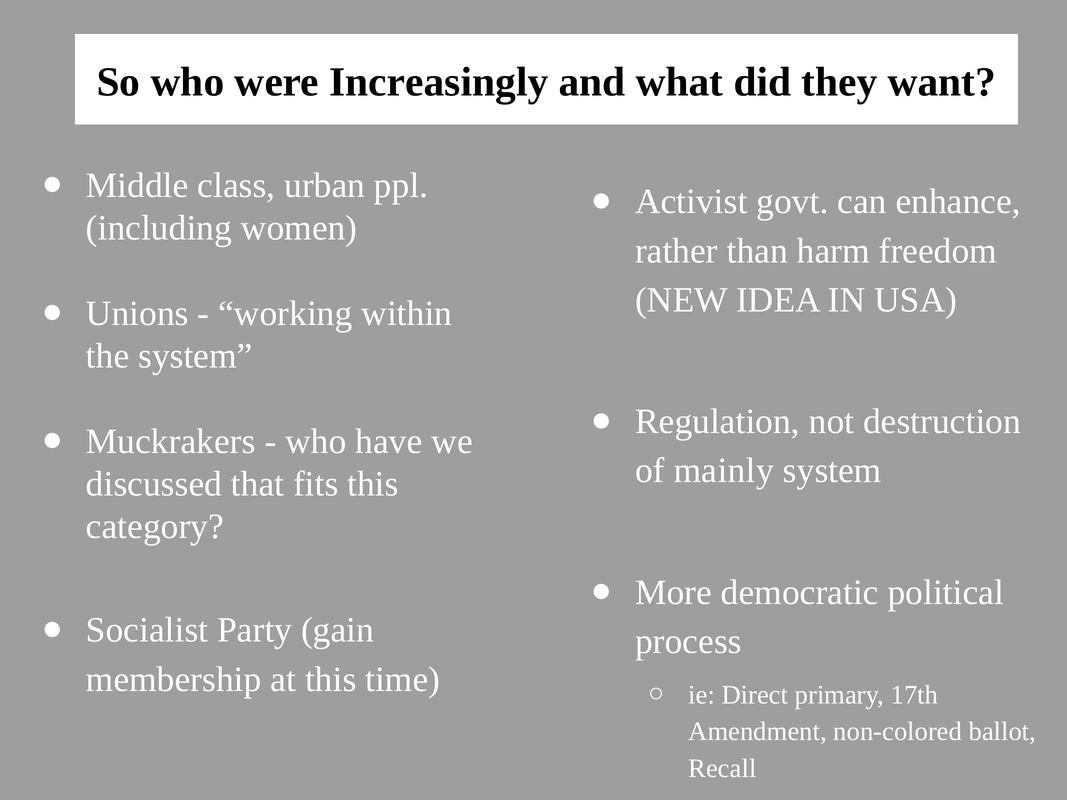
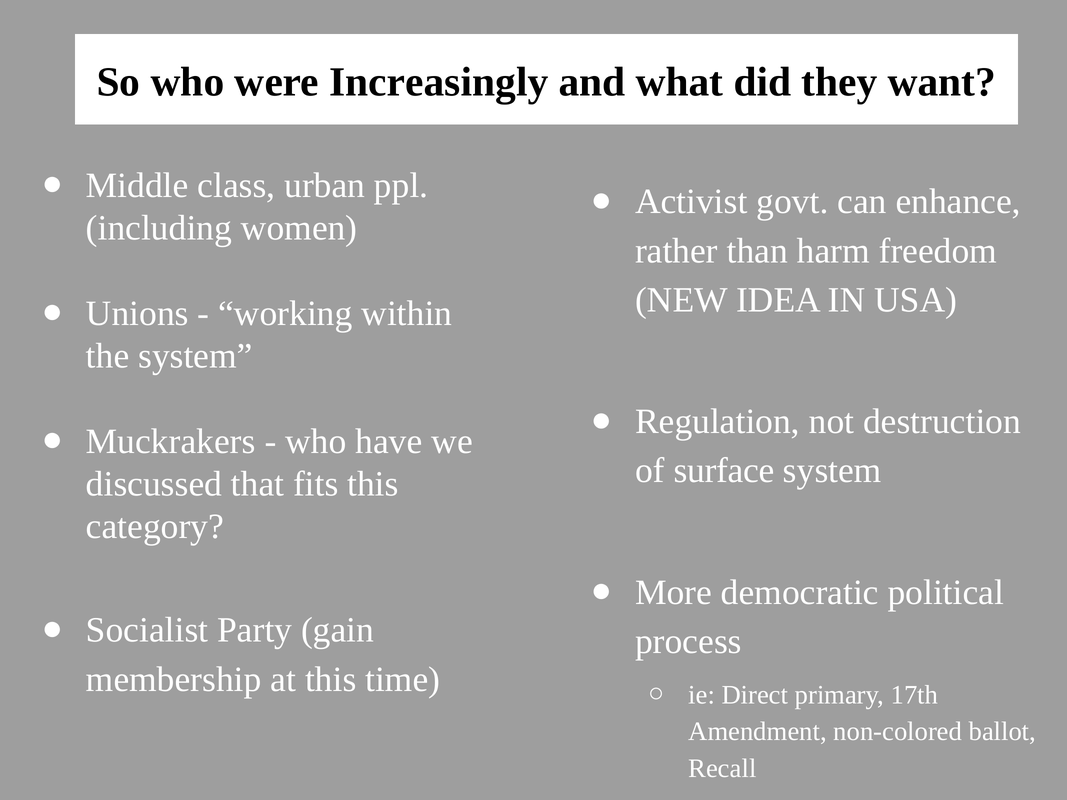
mainly: mainly -> surface
